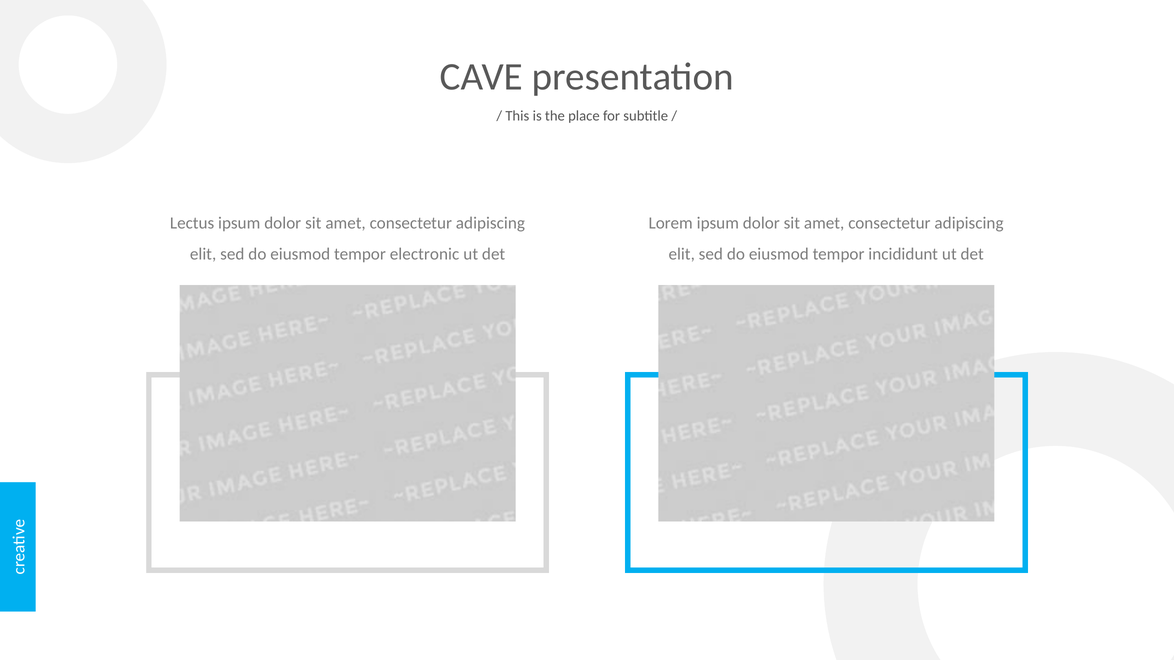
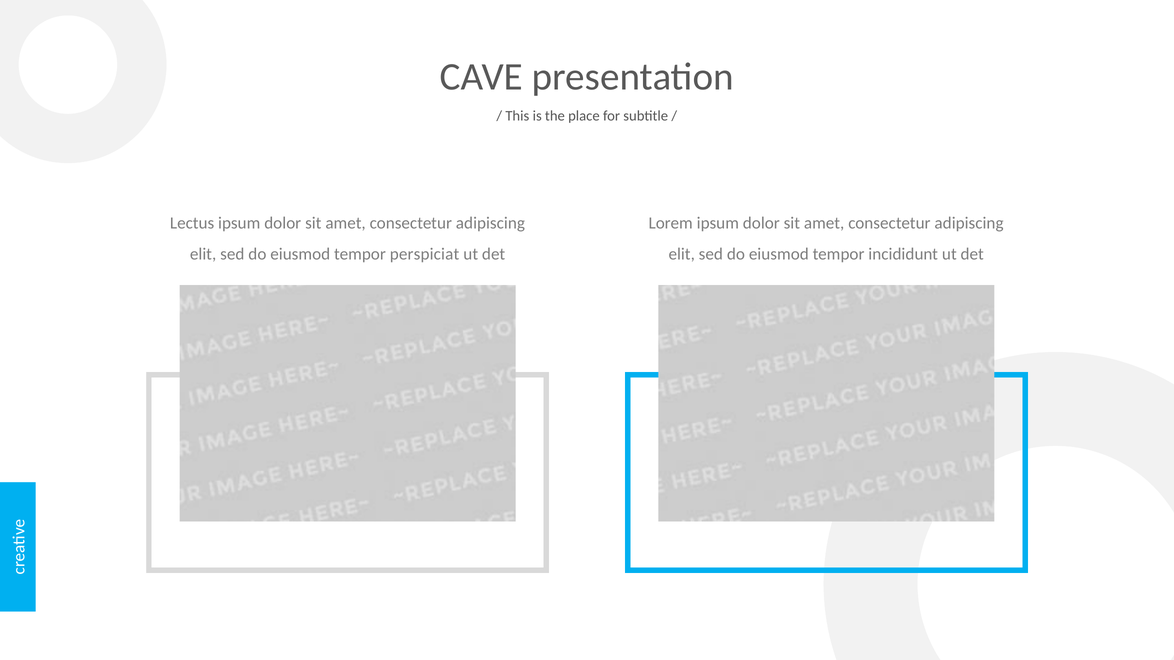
electronic: electronic -> perspiciat
